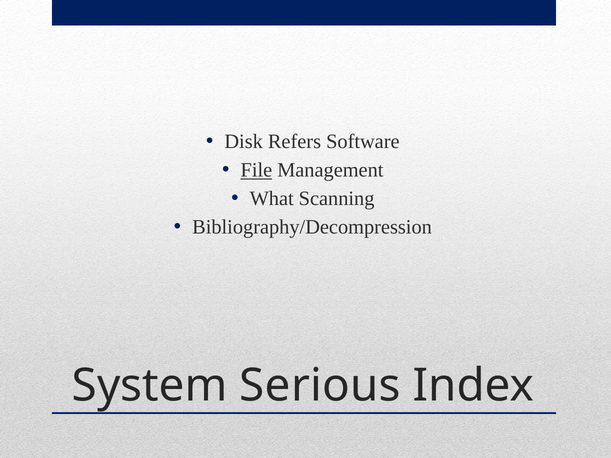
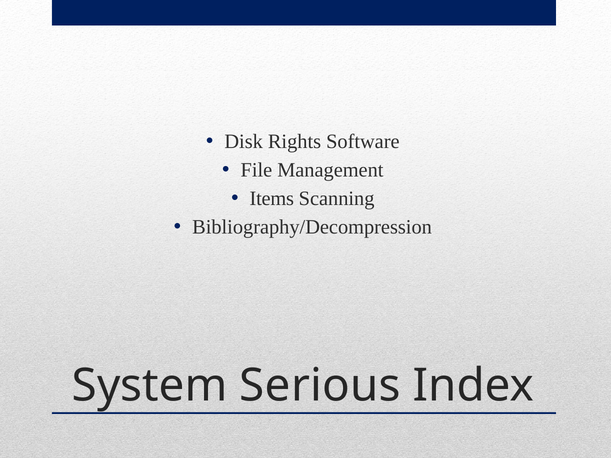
Refers: Refers -> Rights
File underline: present -> none
What: What -> Items
